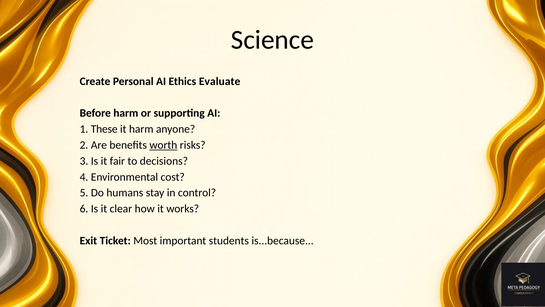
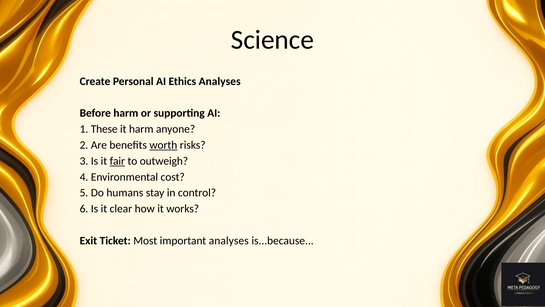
Ethics Evaluate: Evaluate -> Analyses
fair underline: none -> present
decisions: decisions -> outweigh
important students: students -> analyses
